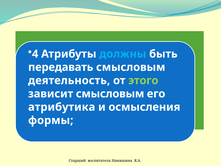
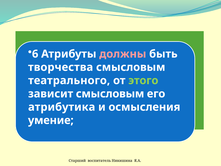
4: 4 -> 6
должны colour: light blue -> pink
передавать: передавать -> творчества
деятельность: деятельность -> театрального
формы: формы -> умение
